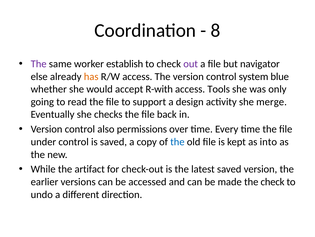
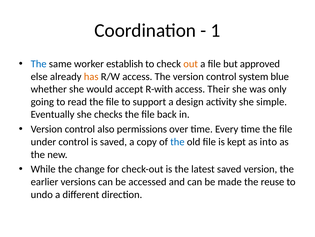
8: 8 -> 1
The at (39, 64) colour: purple -> blue
out colour: purple -> orange
navigator: navigator -> approved
Tools: Tools -> Their
merge: merge -> simple
artifact: artifact -> change
the check: check -> reuse
